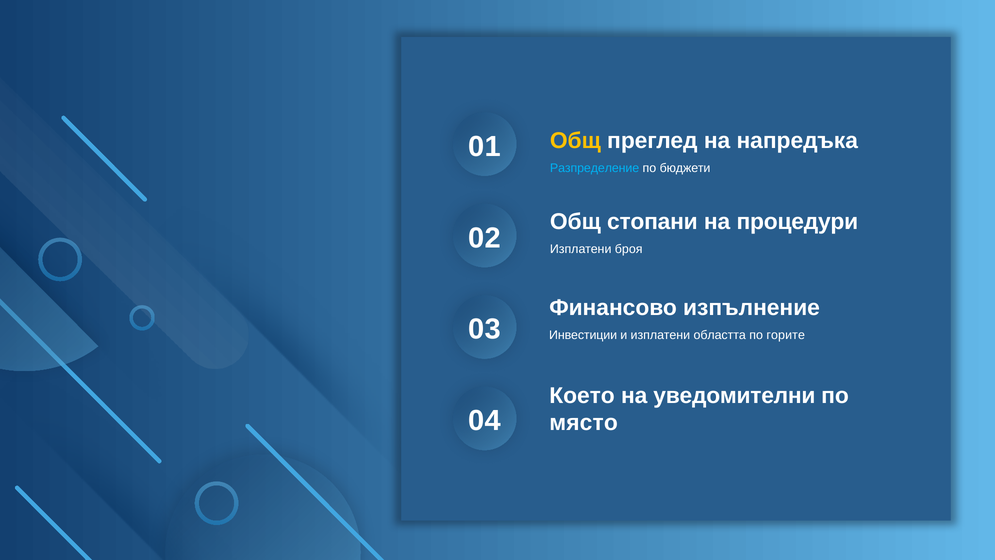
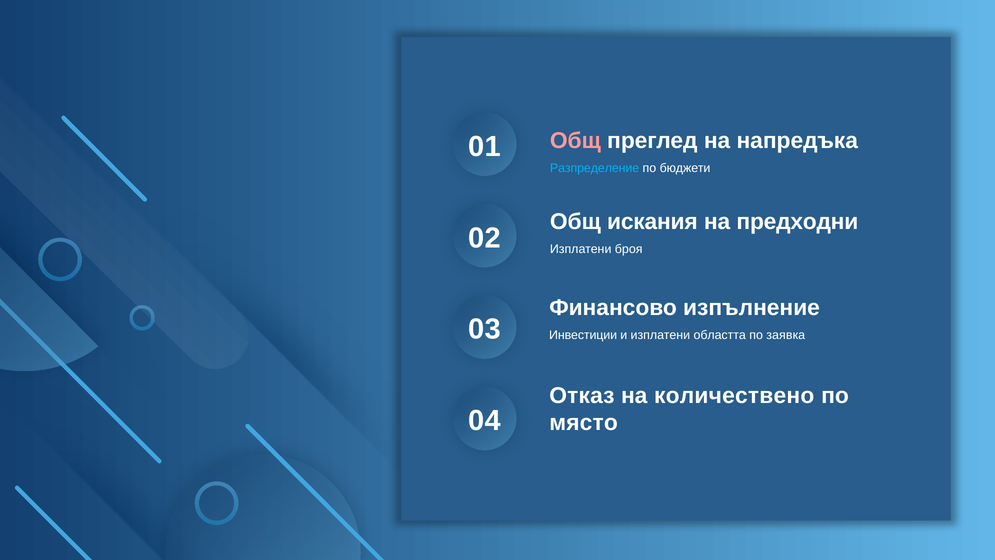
Общ at (575, 140) colour: yellow -> pink
стопани: стопани -> искания
процедури: процедури -> предходни
горите: горите -> заявка
Което: Което -> Отказ
уведомителни: уведомителни -> количествено
